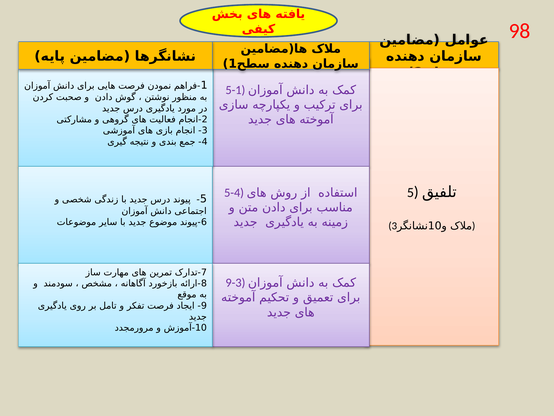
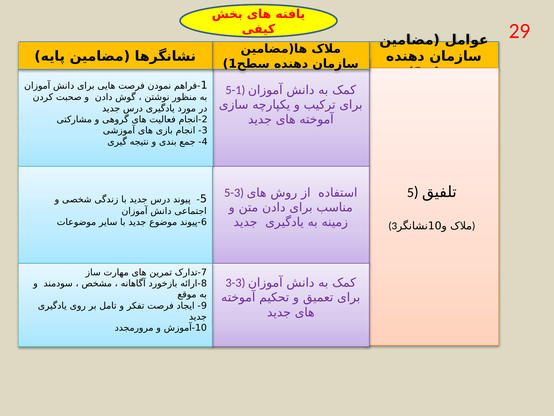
98: 98 -> 29
5-4: 5-4 -> 5-3
9-3: 9-3 -> 3-3
